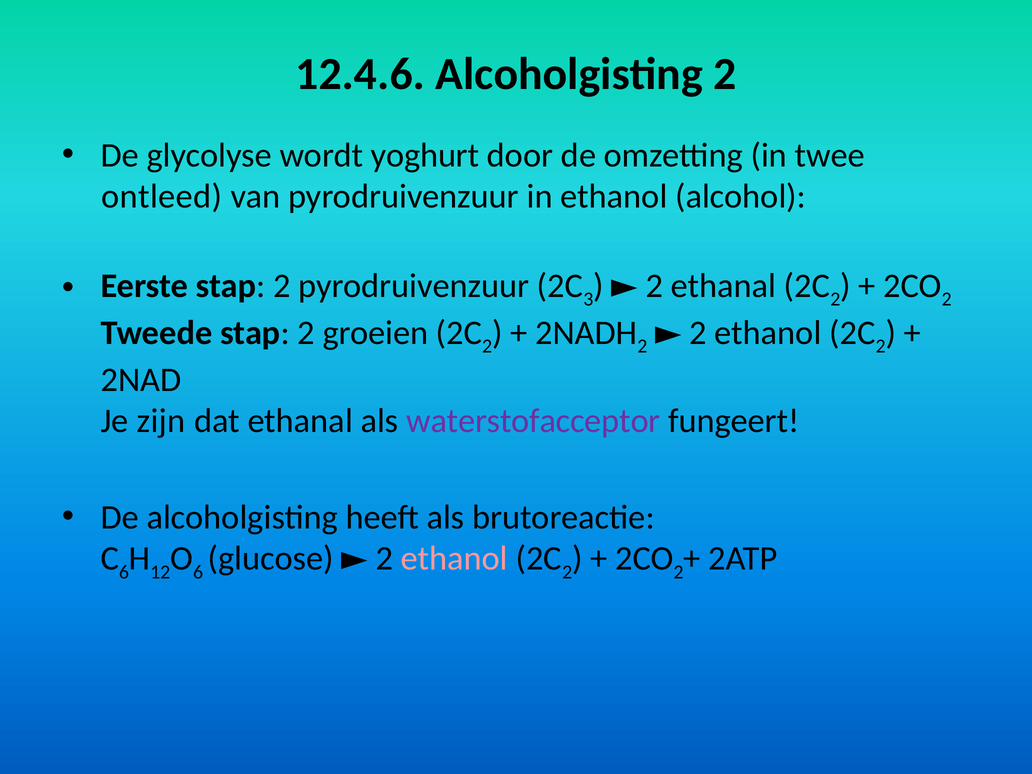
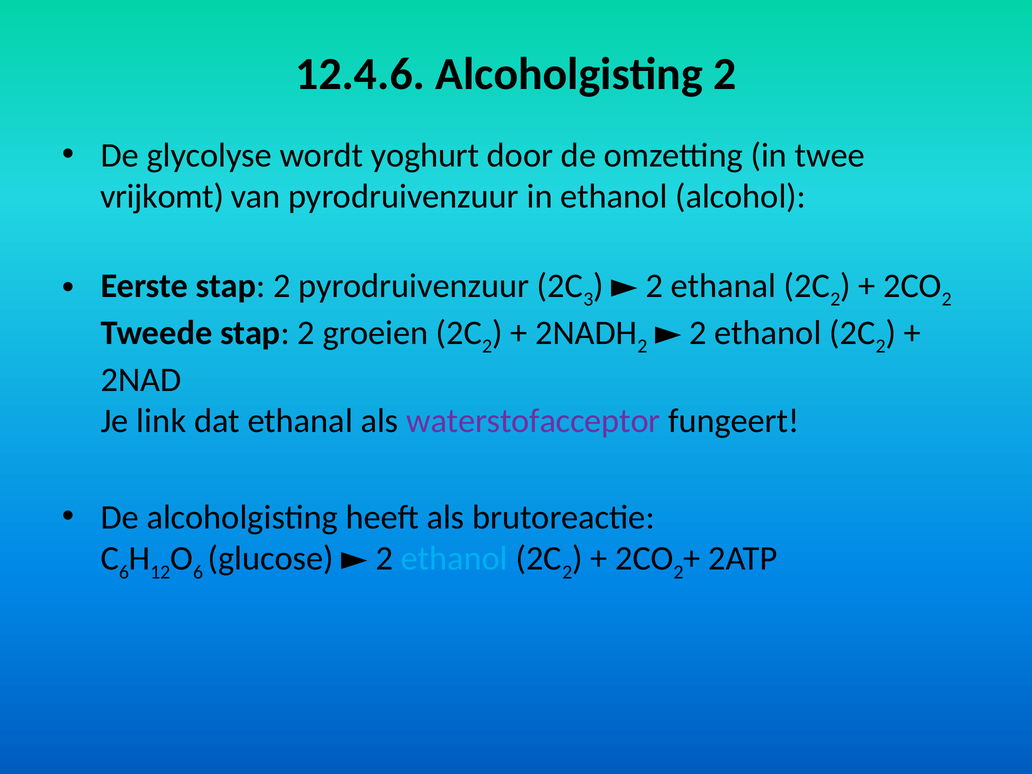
ontleed: ontleed -> vrijkomt
zijn: zijn -> link
ethanol at (454, 559) colour: pink -> light blue
